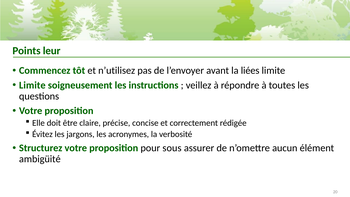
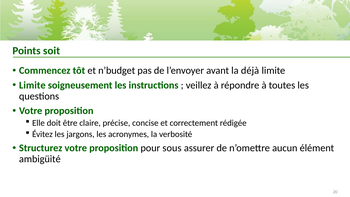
leur: leur -> soit
n’utilisez: n’utilisez -> n’budget
liées: liées -> déjà
